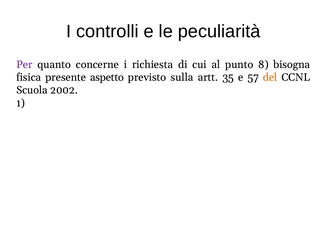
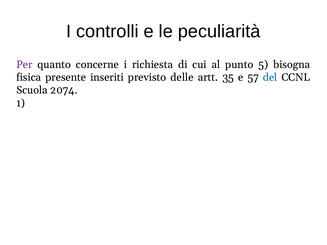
8: 8 -> 5
aspetto: aspetto -> inseriti
sulla: sulla -> delle
del colour: orange -> blue
2002: 2002 -> 2074
